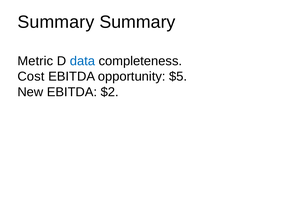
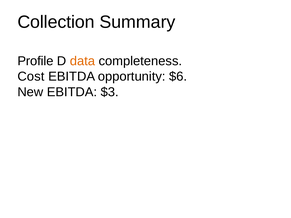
Summary at (56, 22): Summary -> Collection
Metric: Metric -> Profile
data colour: blue -> orange
$5: $5 -> $6
$2: $2 -> $3
